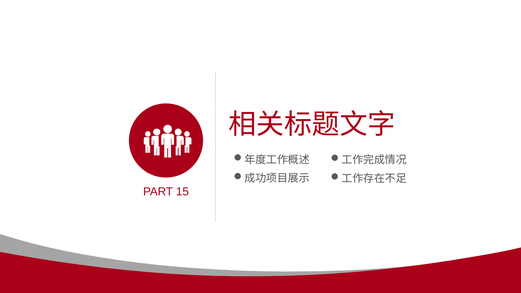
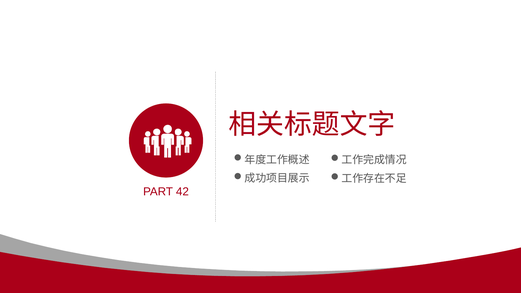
15: 15 -> 42
